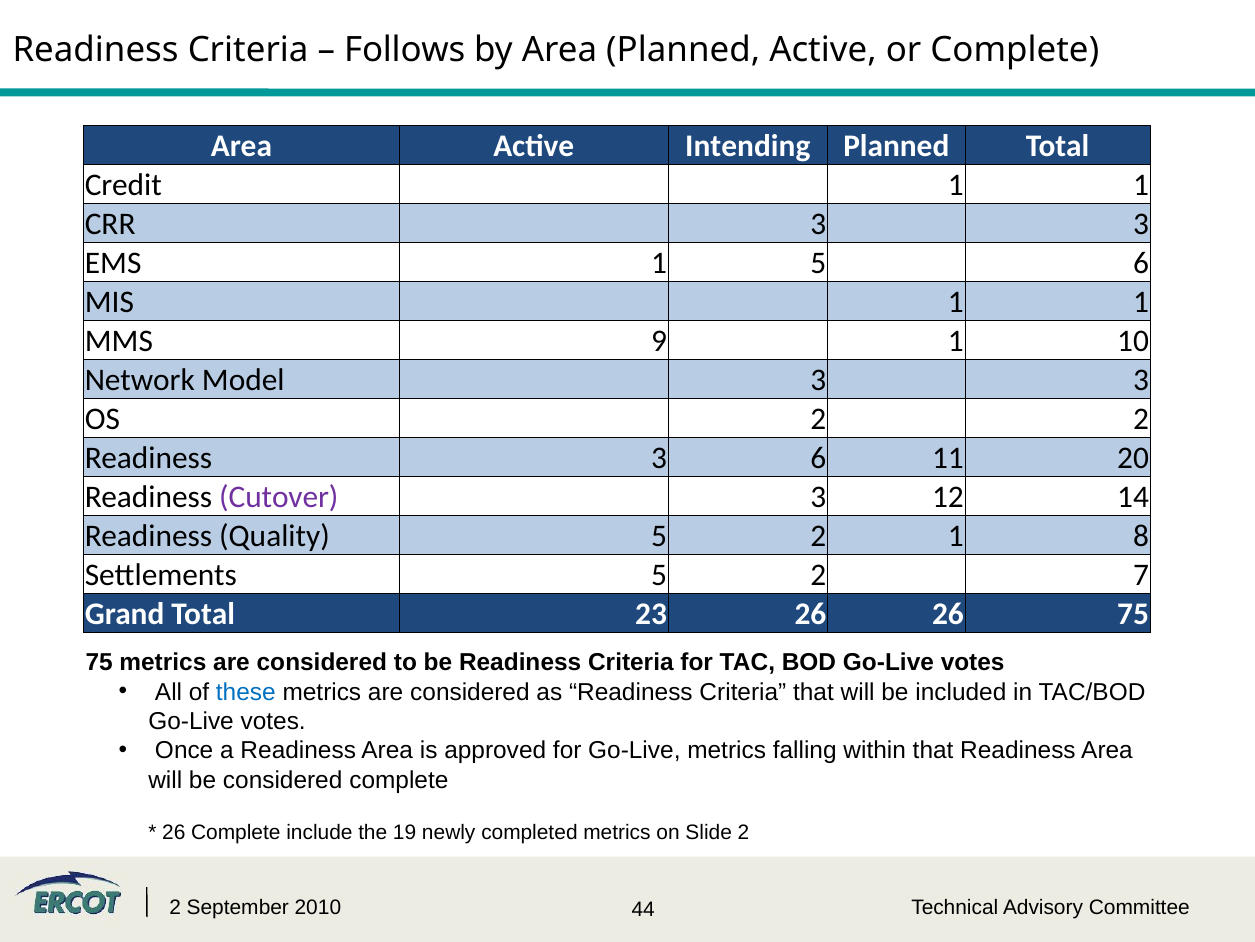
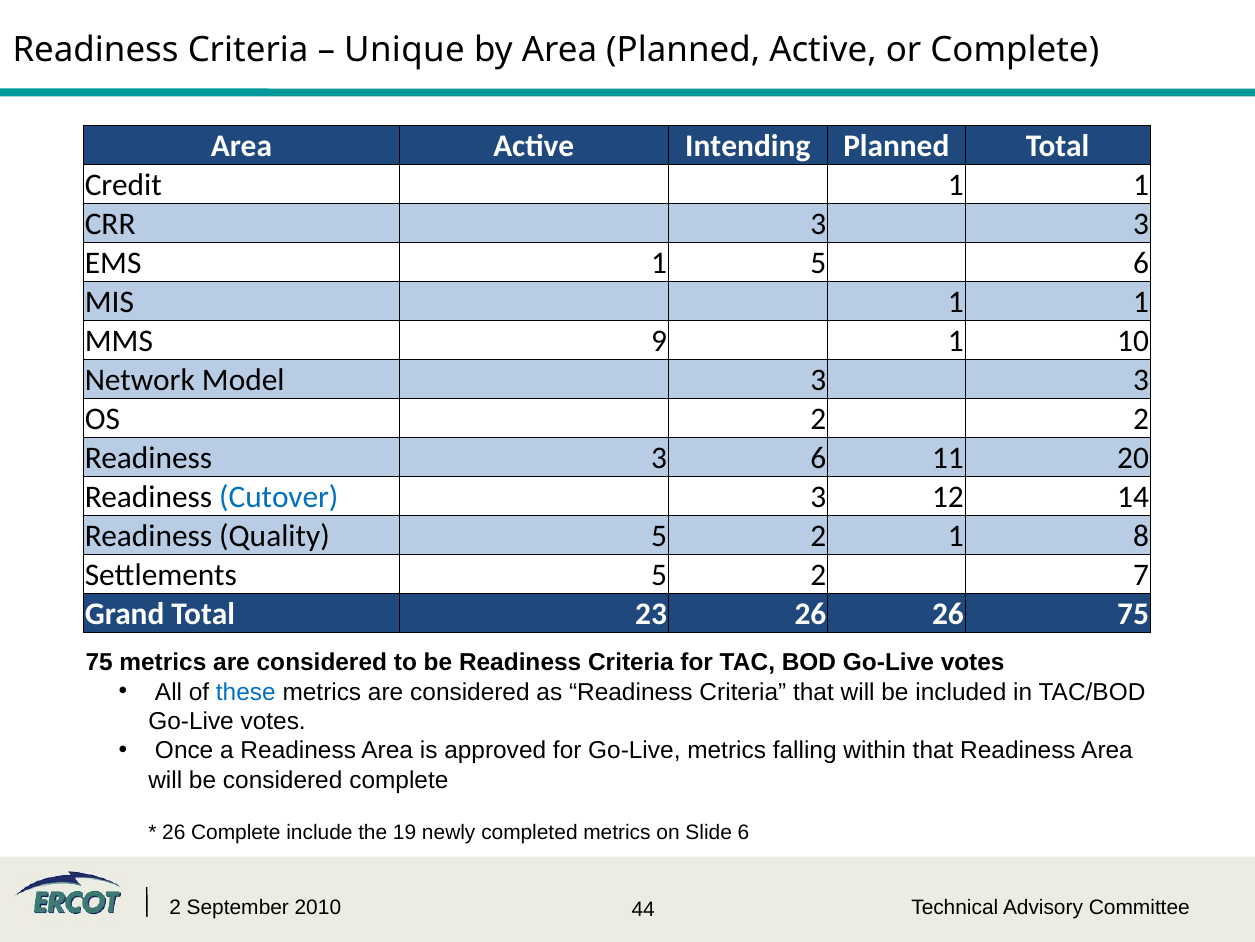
Follows: Follows -> Unique
Cutover colour: purple -> blue
Slide 2: 2 -> 6
